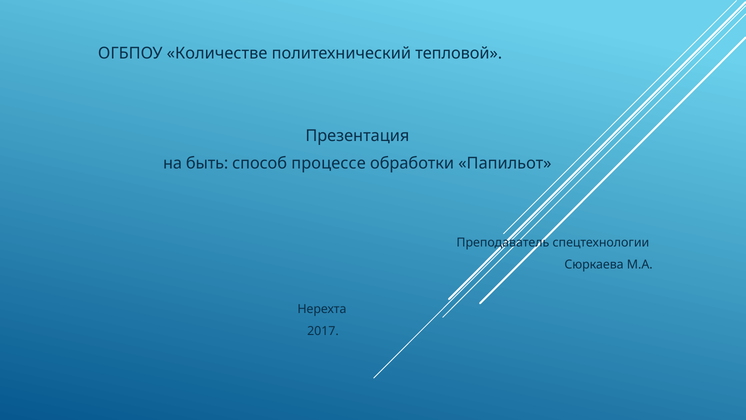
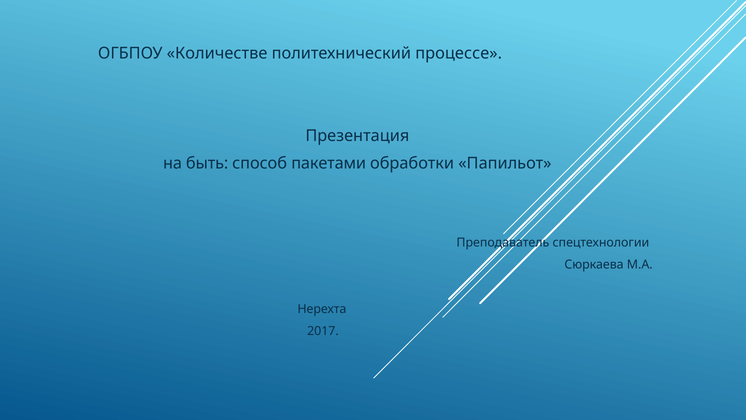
тепловой: тепловой -> процессе
процессе: процессе -> пакетами
